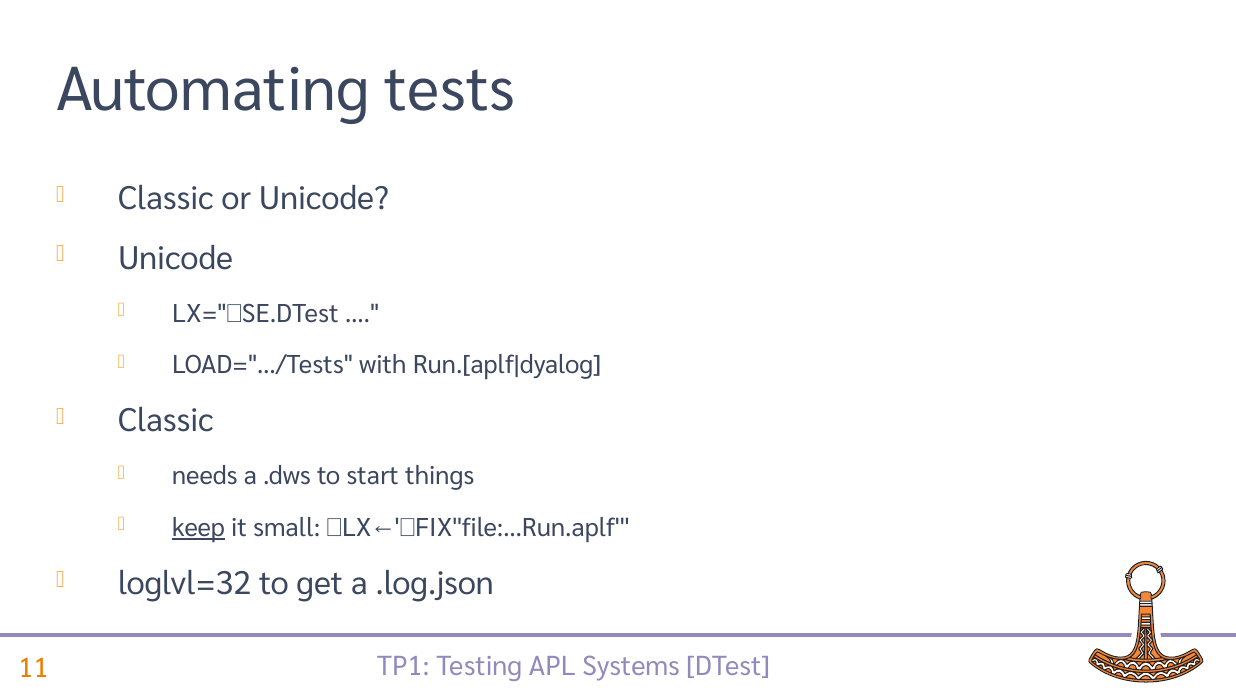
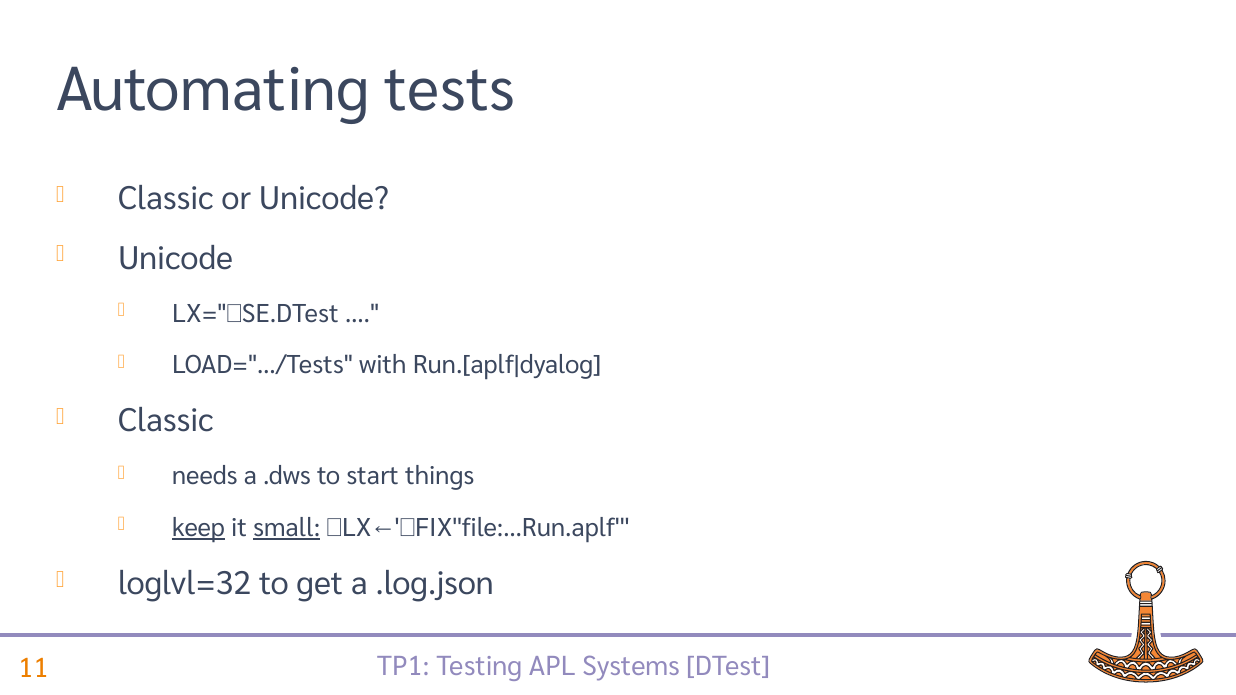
small underline: none -> present
